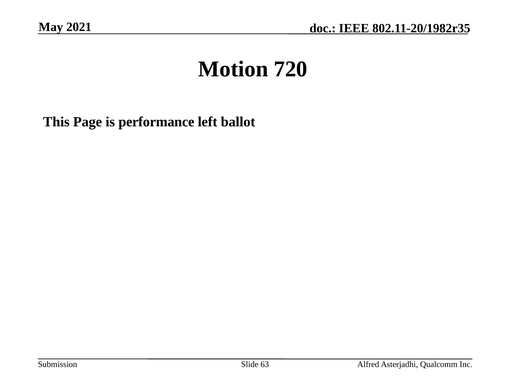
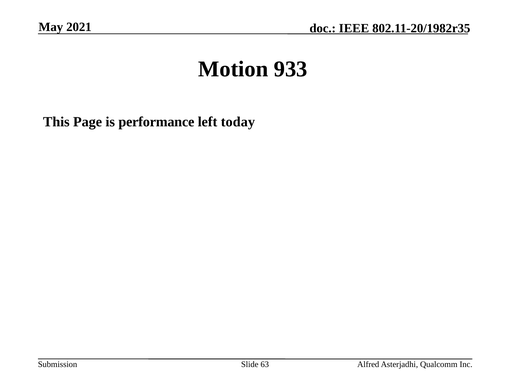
720: 720 -> 933
ballot: ballot -> today
